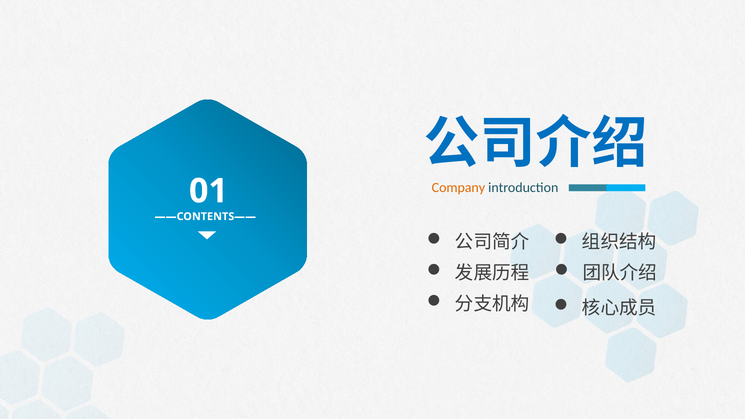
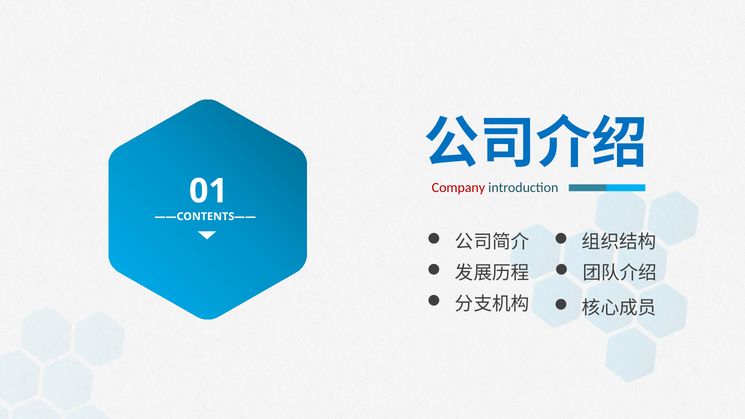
Company colour: orange -> red
